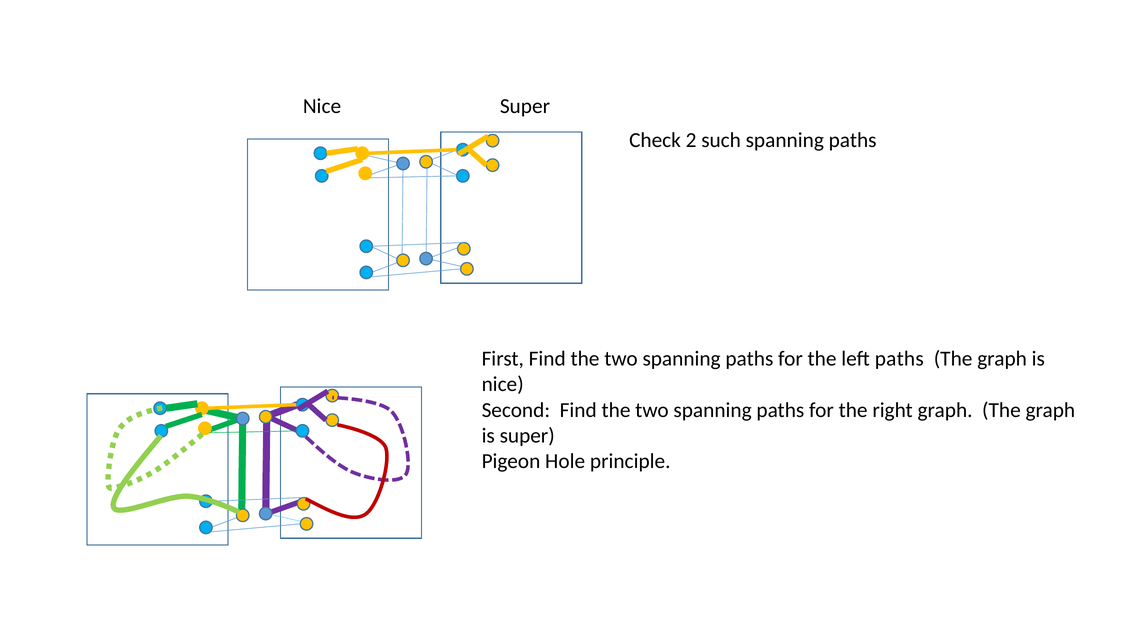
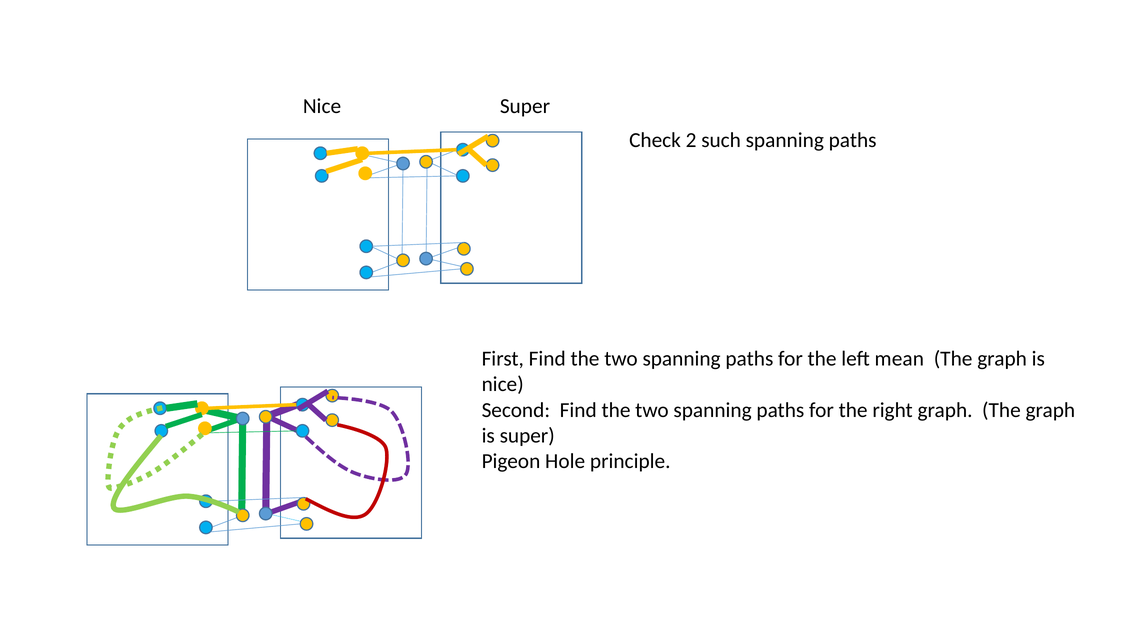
left paths: paths -> mean
